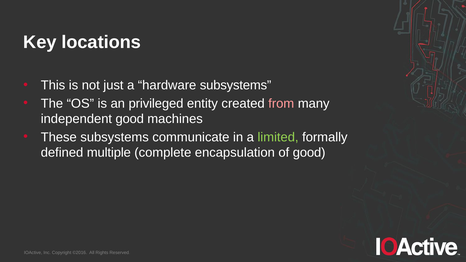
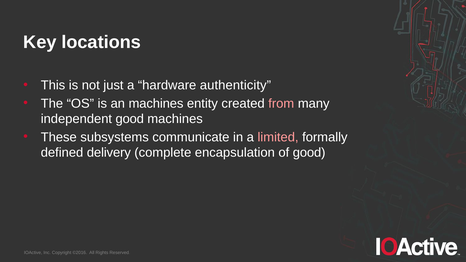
hardware subsystems: subsystems -> authenticity
an privileged: privileged -> machines
limited colour: light green -> pink
multiple: multiple -> delivery
